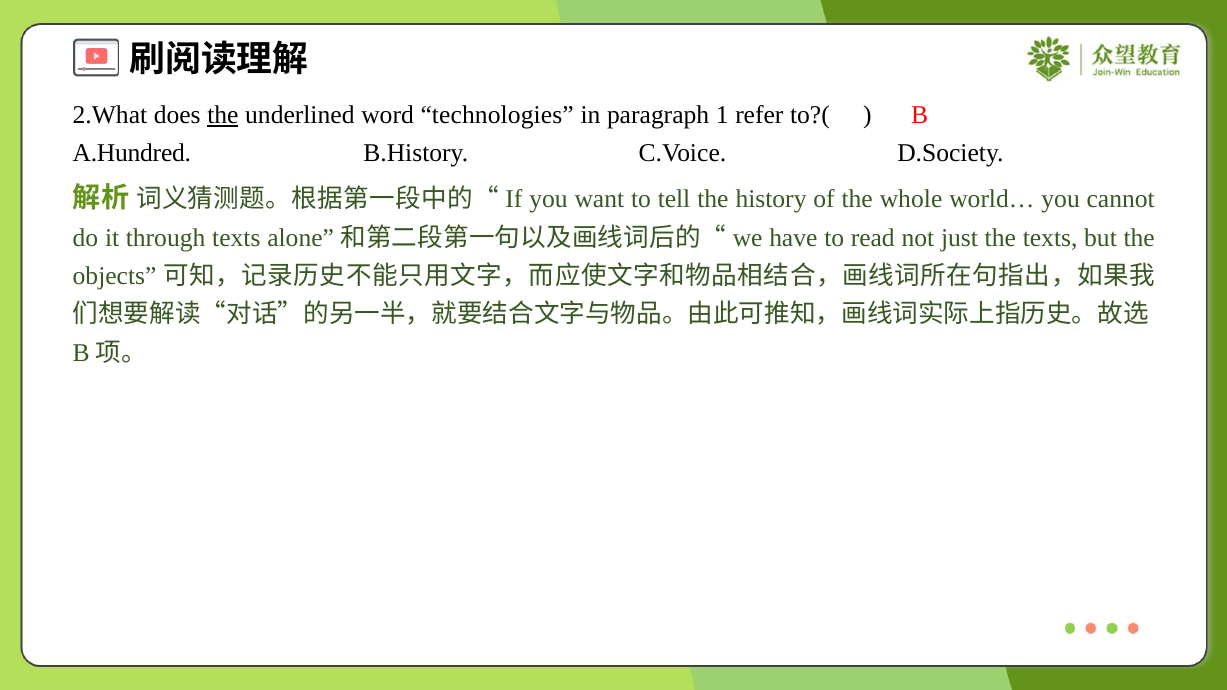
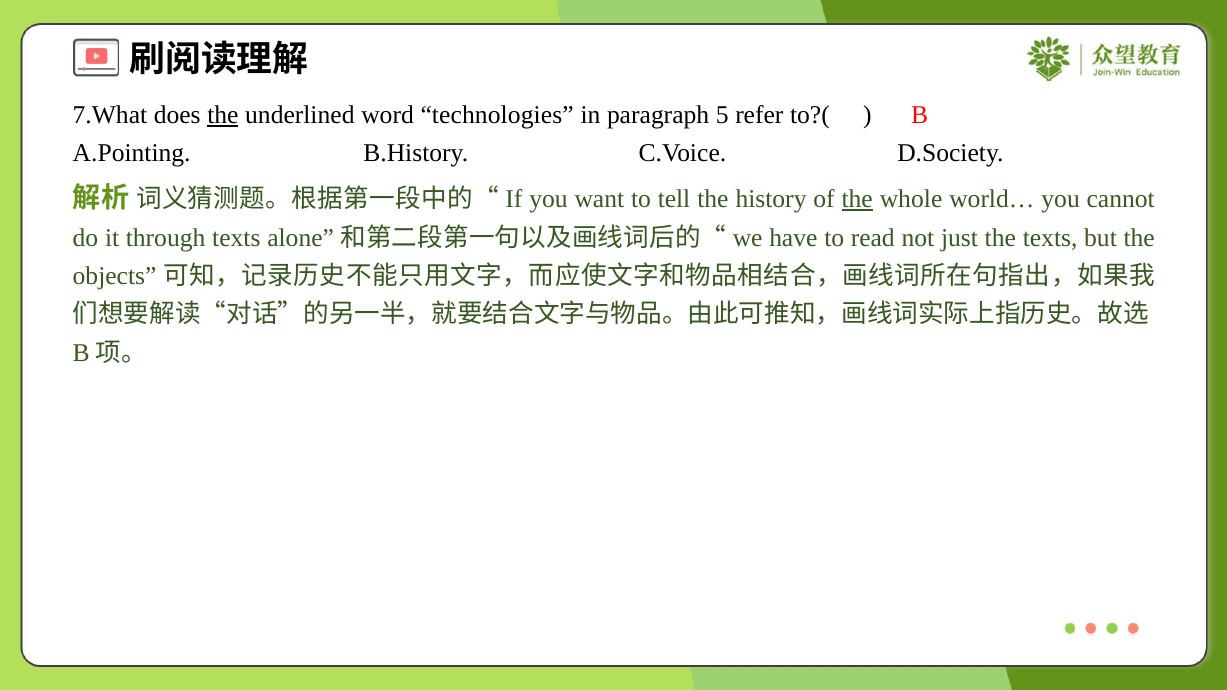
2.What: 2.What -> 7.What
1: 1 -> 5
A.Hundred: A.Hundred -> A.Pointing
the at (857, 199) underline: none -> present
